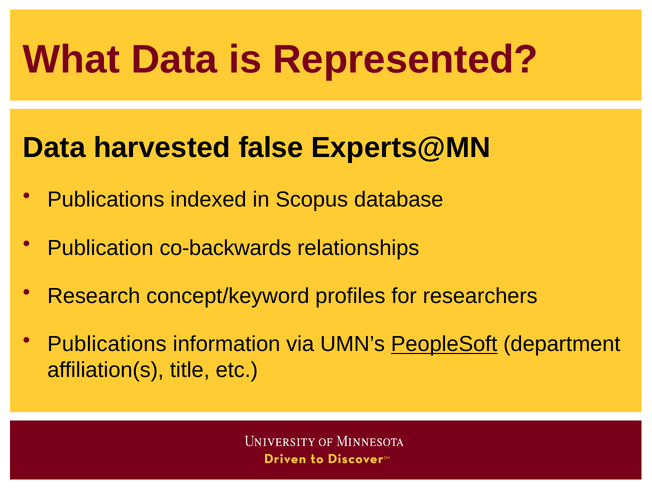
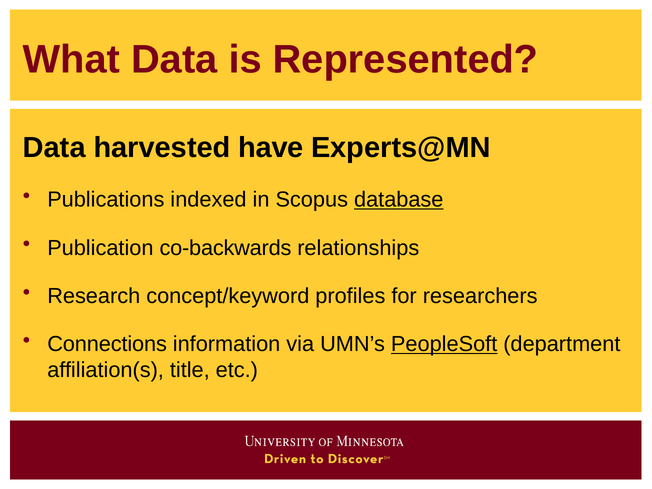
false: false -> have
database underline: none -> present
Publications at (107, 344): Publications -> Connections
